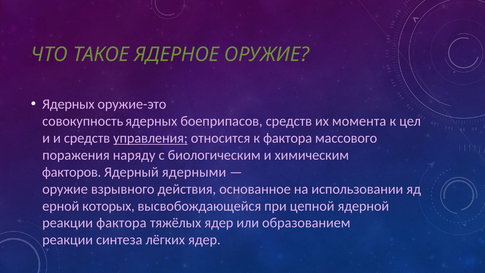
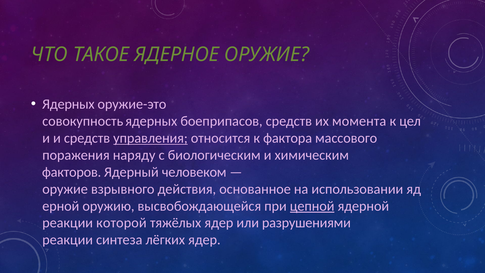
ядерными: ядерными -> человеком
которых: которых -> оружию
цепной underline: none -> present
реакции фактора: фактора -> которой
образованием: образованием -> разрушениями
